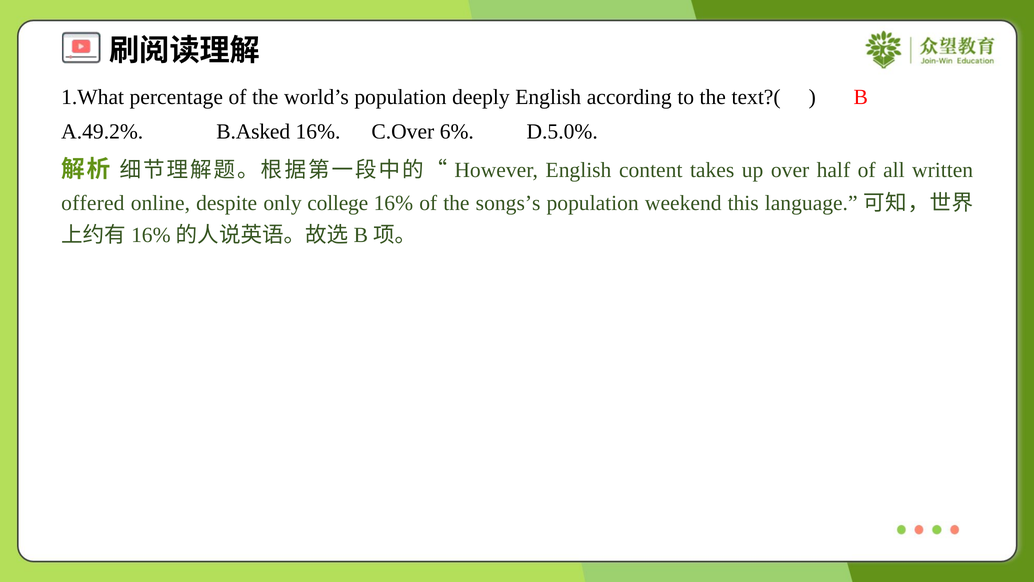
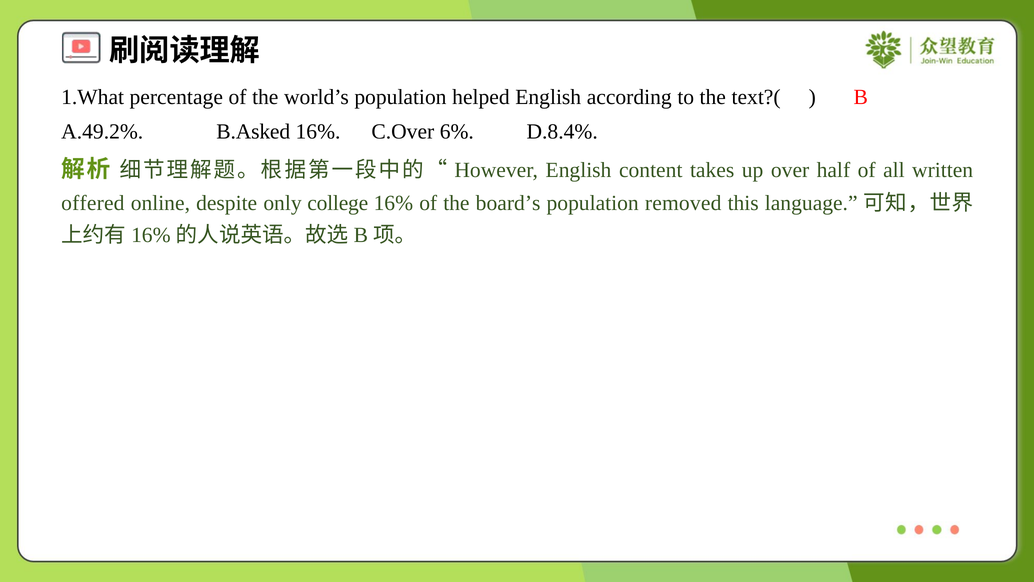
deeply: deeply -> helped
D.5.0%: D.5.0% -> D.8.4%
songs’s: songs’s -> board’s
weekend: weekend -> removed
